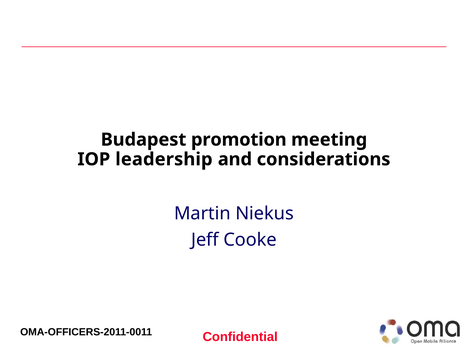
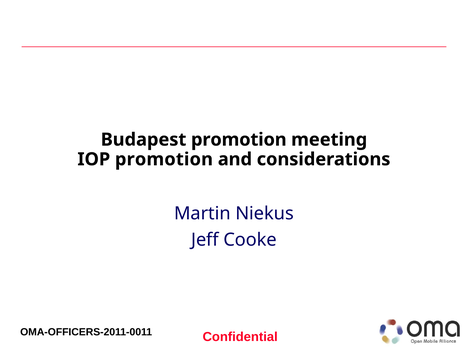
IOP leadership: leadership -> promotion
